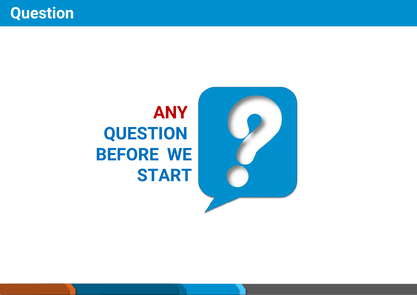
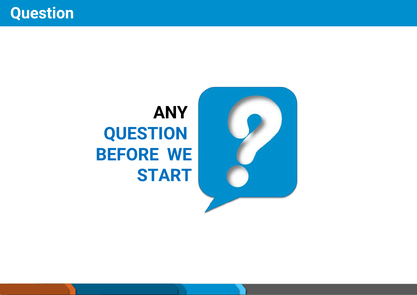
ANY colour: red -> black
